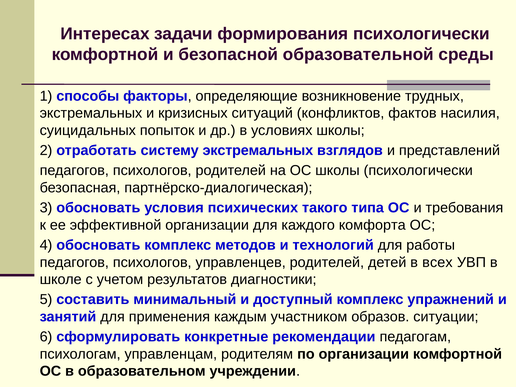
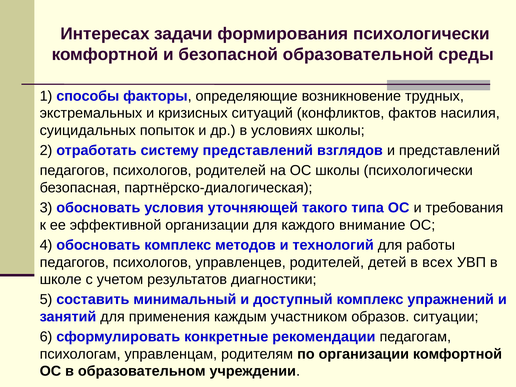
систему экстремальных: экстремальных -> представлений
психических: психических -> уточняющей
комфорта: комфорта -> внимание
